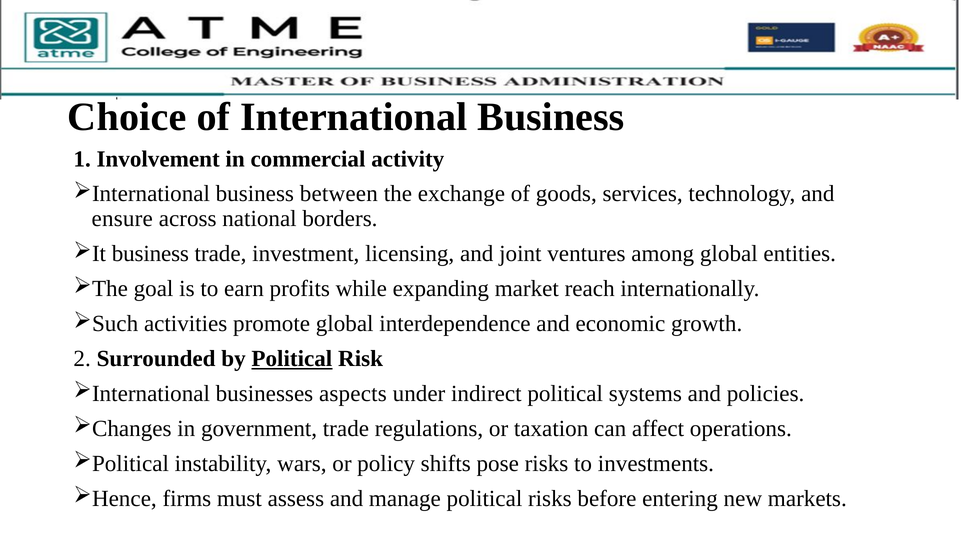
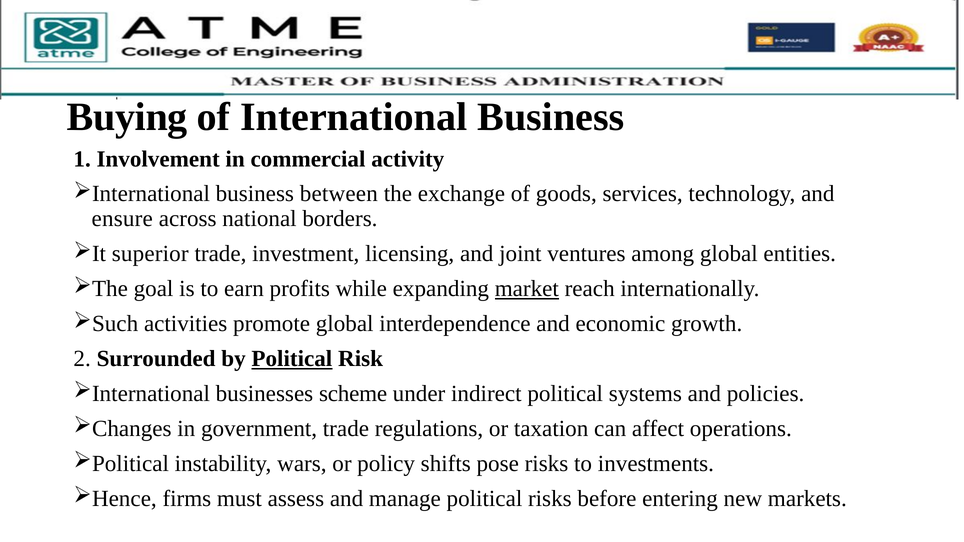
Choice: Choice -> Buying
business at (150, 254): business -> superior
market underline: none -> present
aspects: aspects -> scheme
